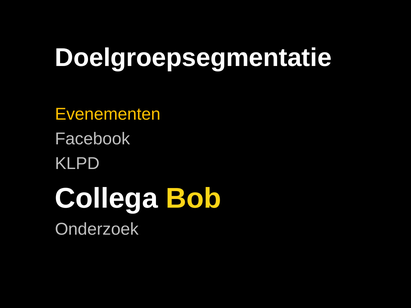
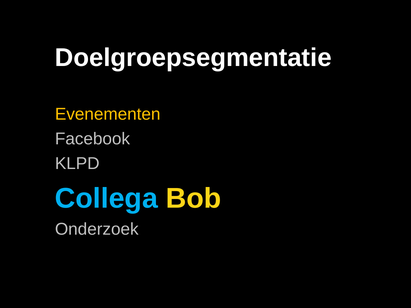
Collega colour: white -> light blue
